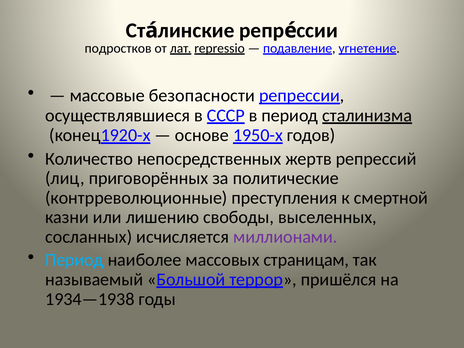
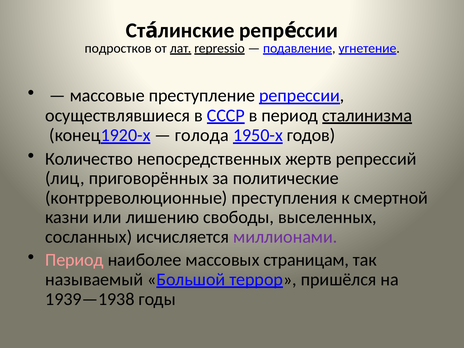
безопасности: безопасности -> преступление
основе: основе -> голода
Период at (74, 260) colour: light blue -> pink
1934—1938: 1934—1938 -> 1939—1938
